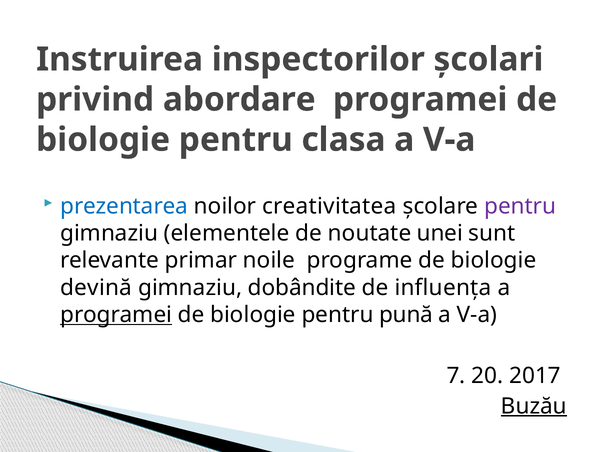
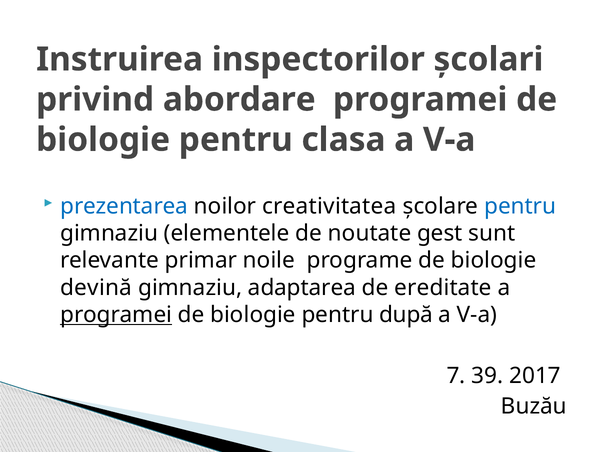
pentru at (520, 206) colour: purple -> blue
unei: unei -> gest
dobândite: dobândite -> adaptarea
influența: influența -> ereditate
pună: pună -> după
20: 20 -> 39
Buzău underline: present -> none
